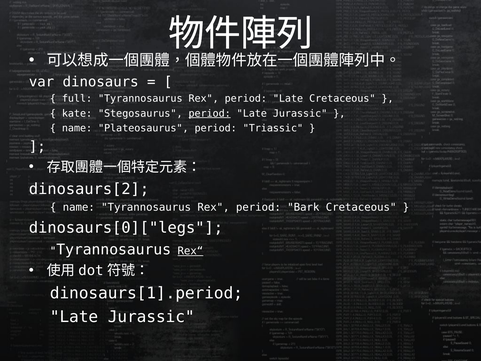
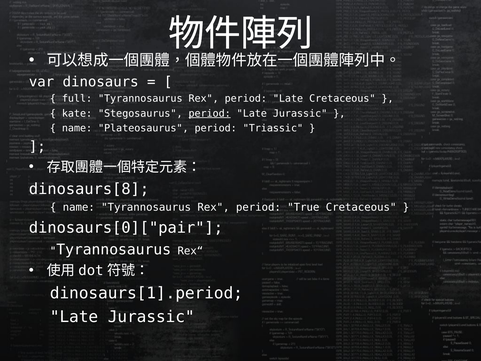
dinosaurs[2: dinosaurs[2 -> dinosaurs[8
Bark: Bark -> True
dinosaurs[0]["legs: dinosaurs[0]["legs -> dinosaurs[0]["pair
Rex“ underline: present -> none
